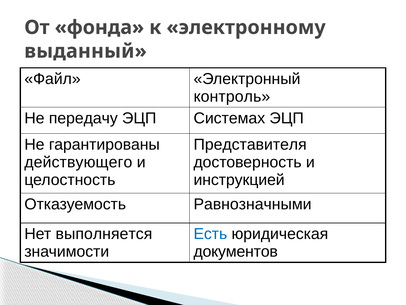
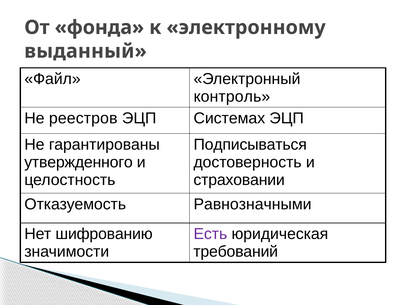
передачу: передачу -> реестров
Представителя: Представителя -> Подписываться
действующего: действующего -> утвержденного
инструкцией: инструкцией -> страховании
выполняется: выполняется -> шифрованию
Есть colour: blue -> purple
документов: документов -> требований
